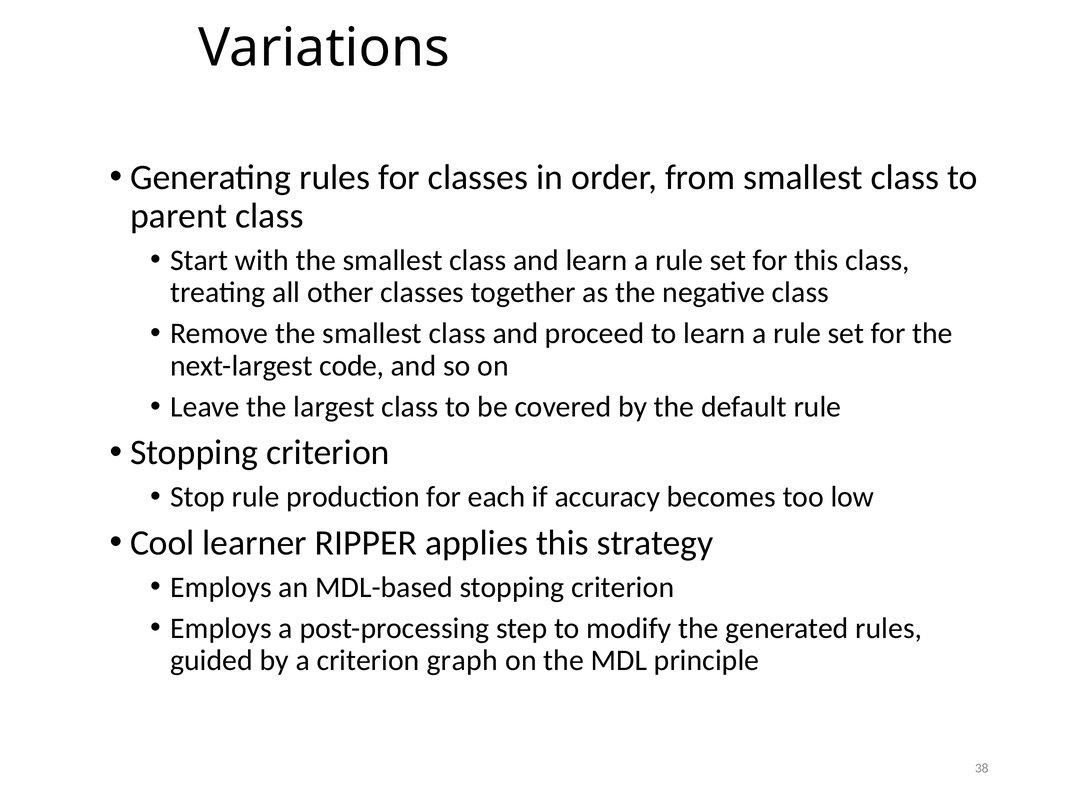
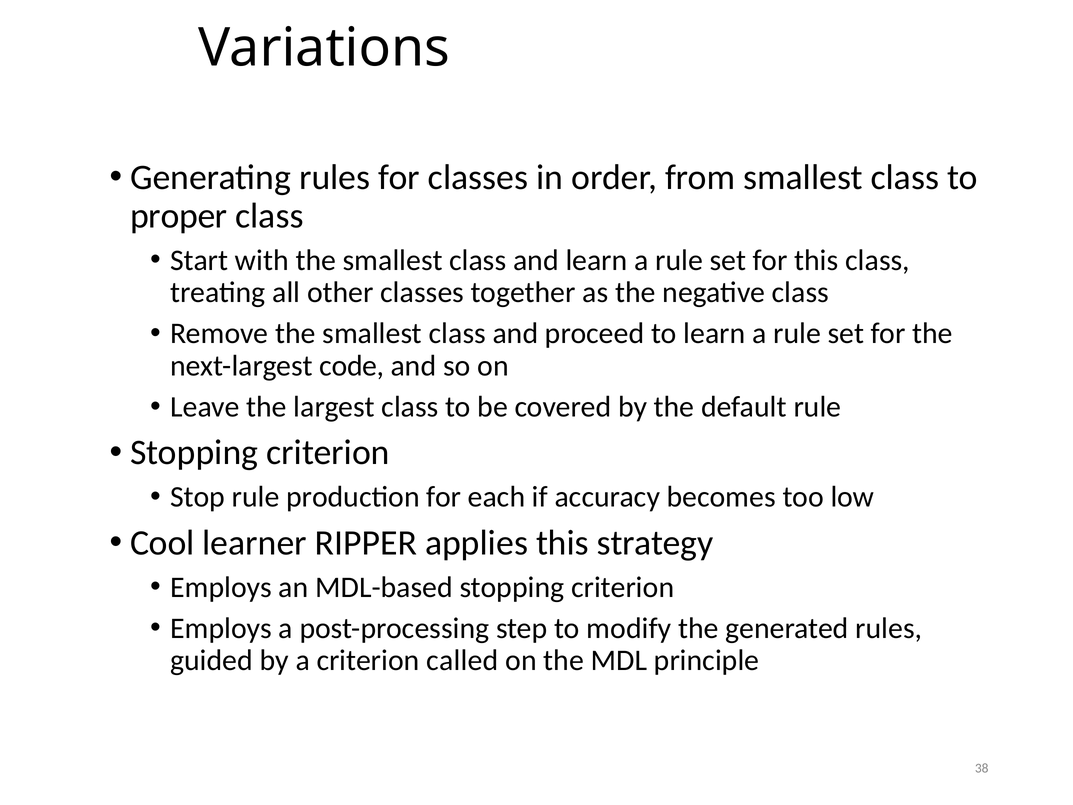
parent: parent -> proper
graph: graph -> called
